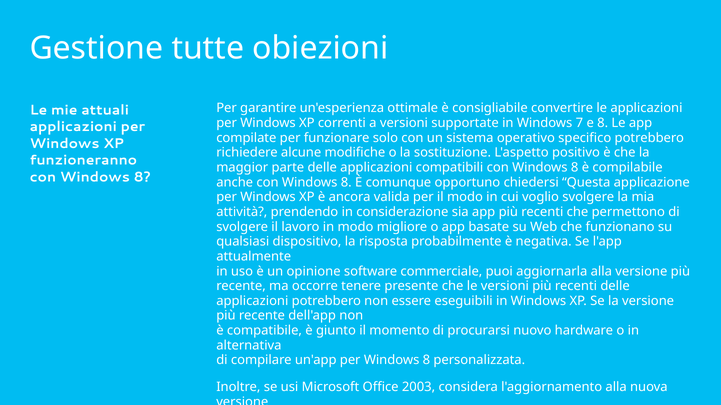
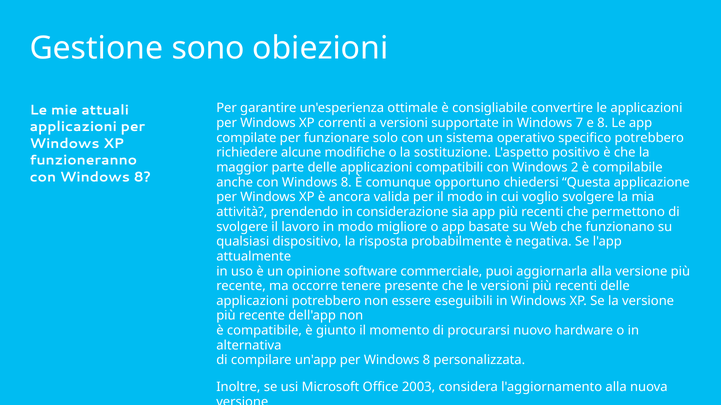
tutte: tutte -> sono
compatibili con Windows 8: 8 -> 2
